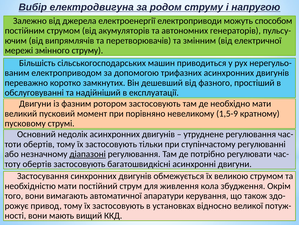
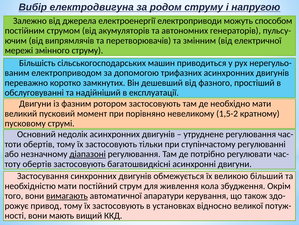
1,5-9: 1,5-9 -> 1,5-2
великою струмом: струмом -> більший
вимагають underline: none -> present
